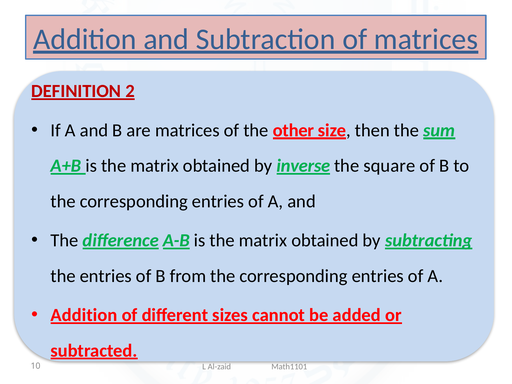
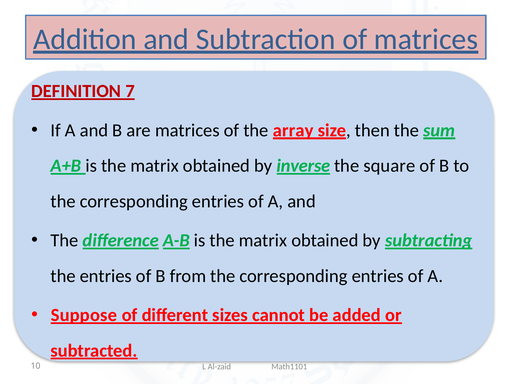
2: 2 -> 7
other: other -> array
Addition at (84, 315): Addition -> Suppose
